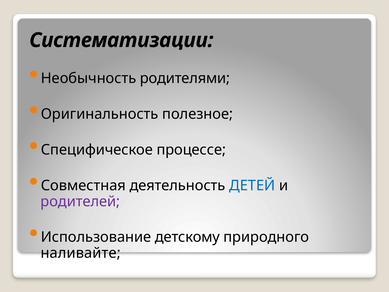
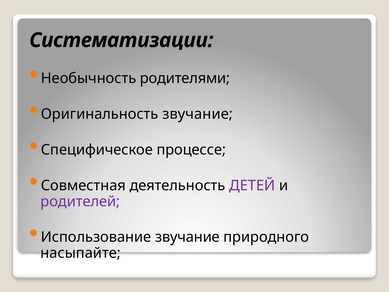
Оригинальность полезное: полезное -> звучание
ДЕТЕЙ colour: blue -> purple
Использование детскому: детскому -> звучание
наливайте: наливайте -> насыпайте
